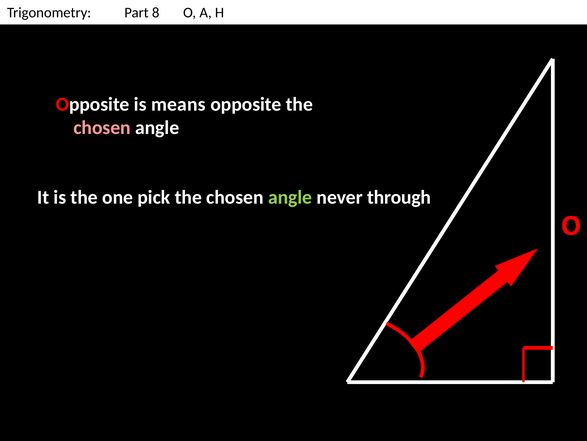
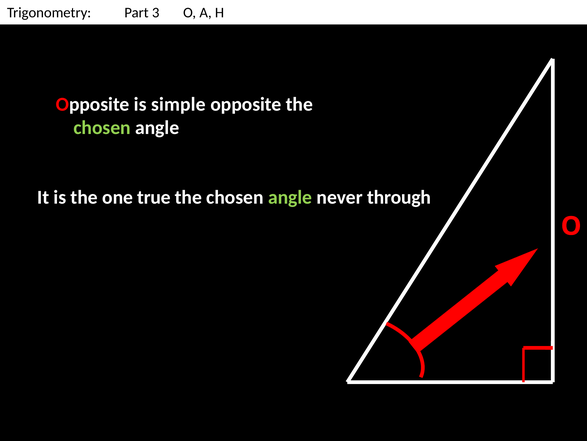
8: 8 -> 3
means: means -> simple
chosen at (102, 128) colour: pink -> light green
pick: pick -> true
